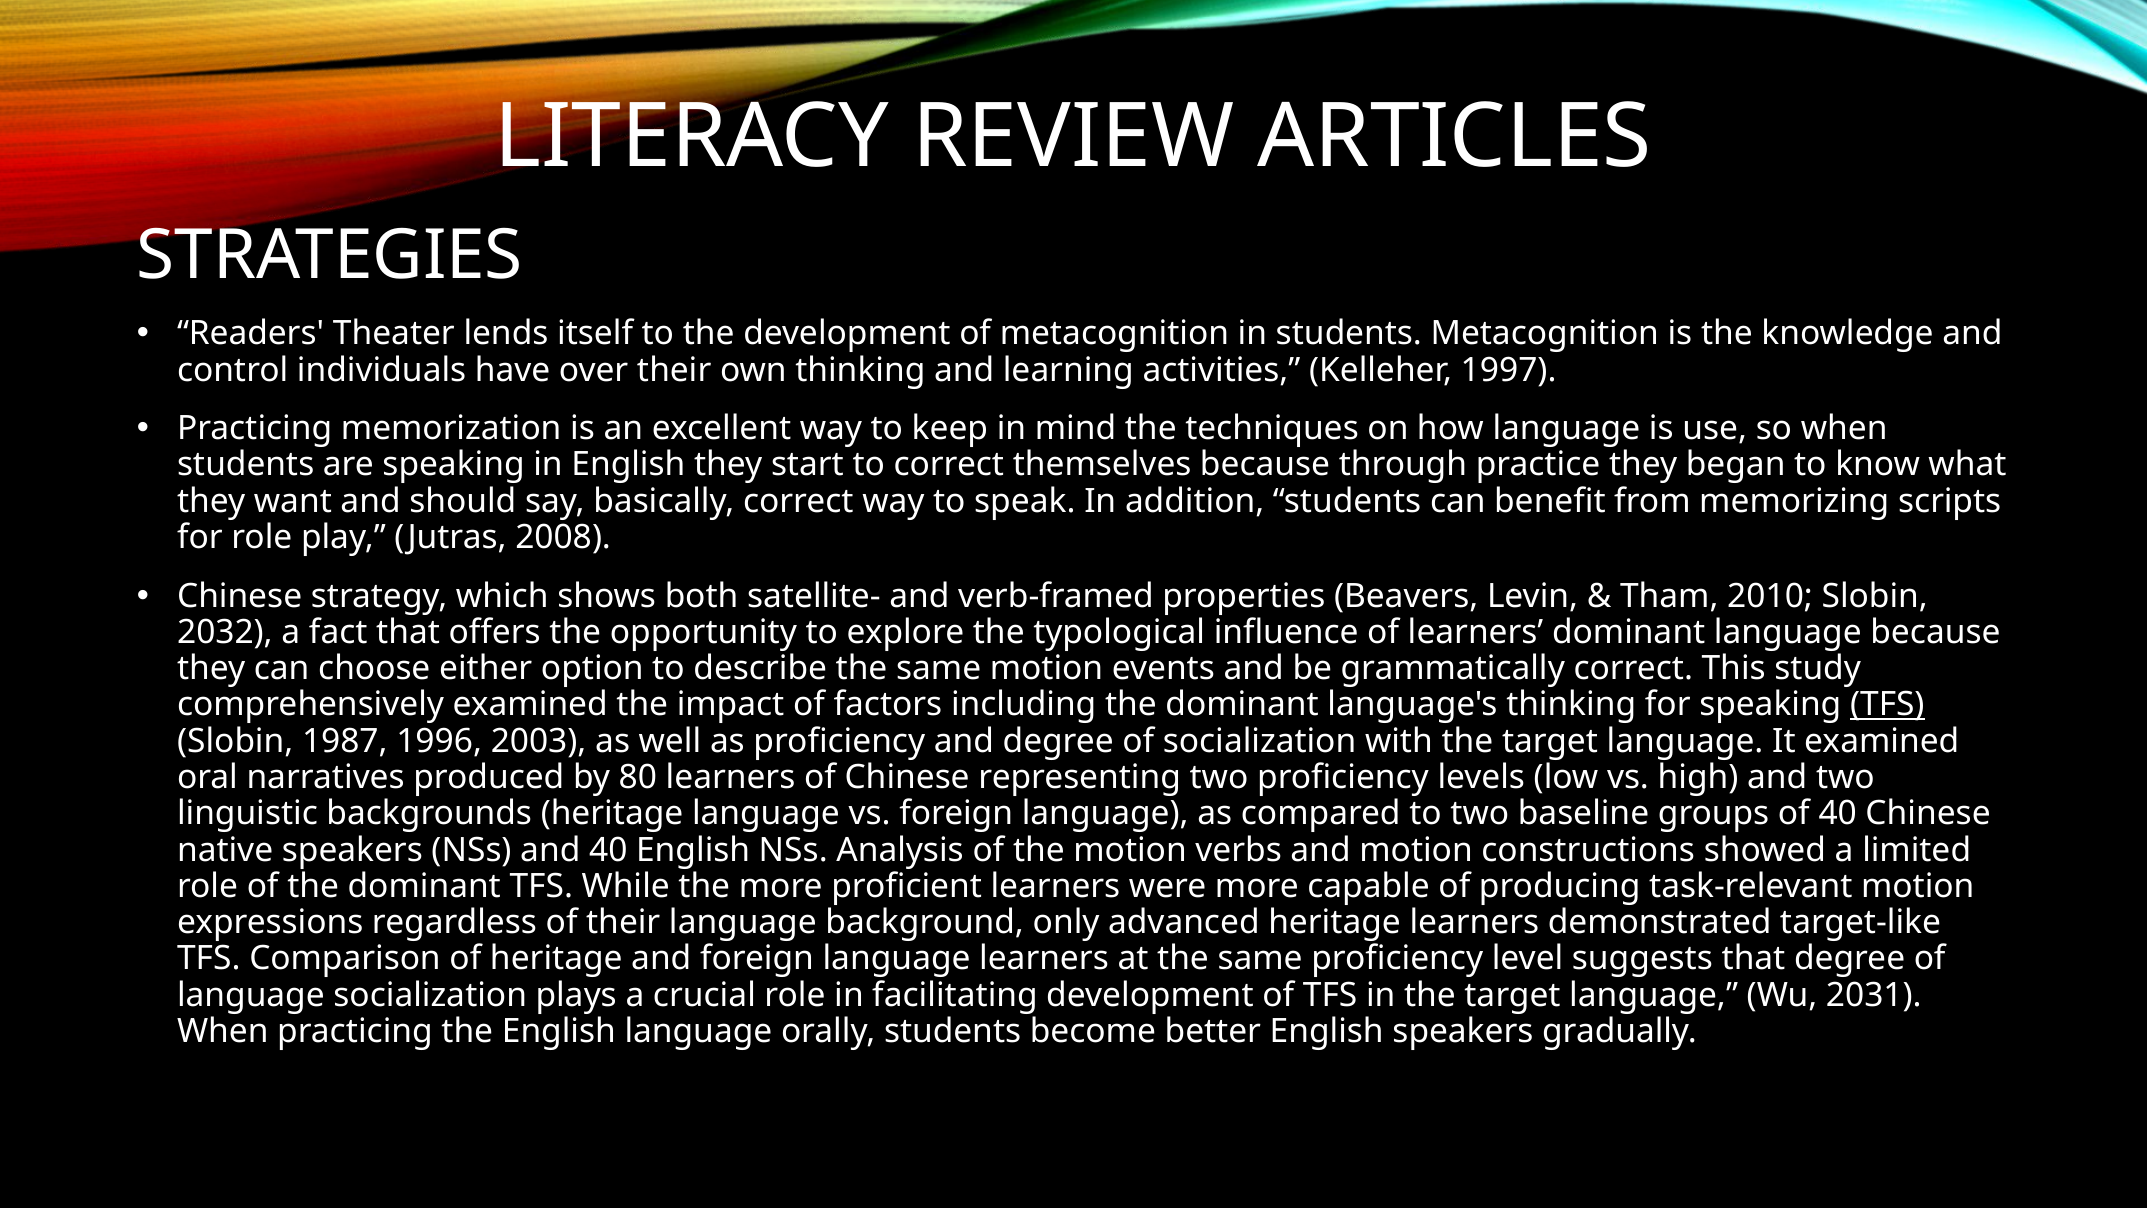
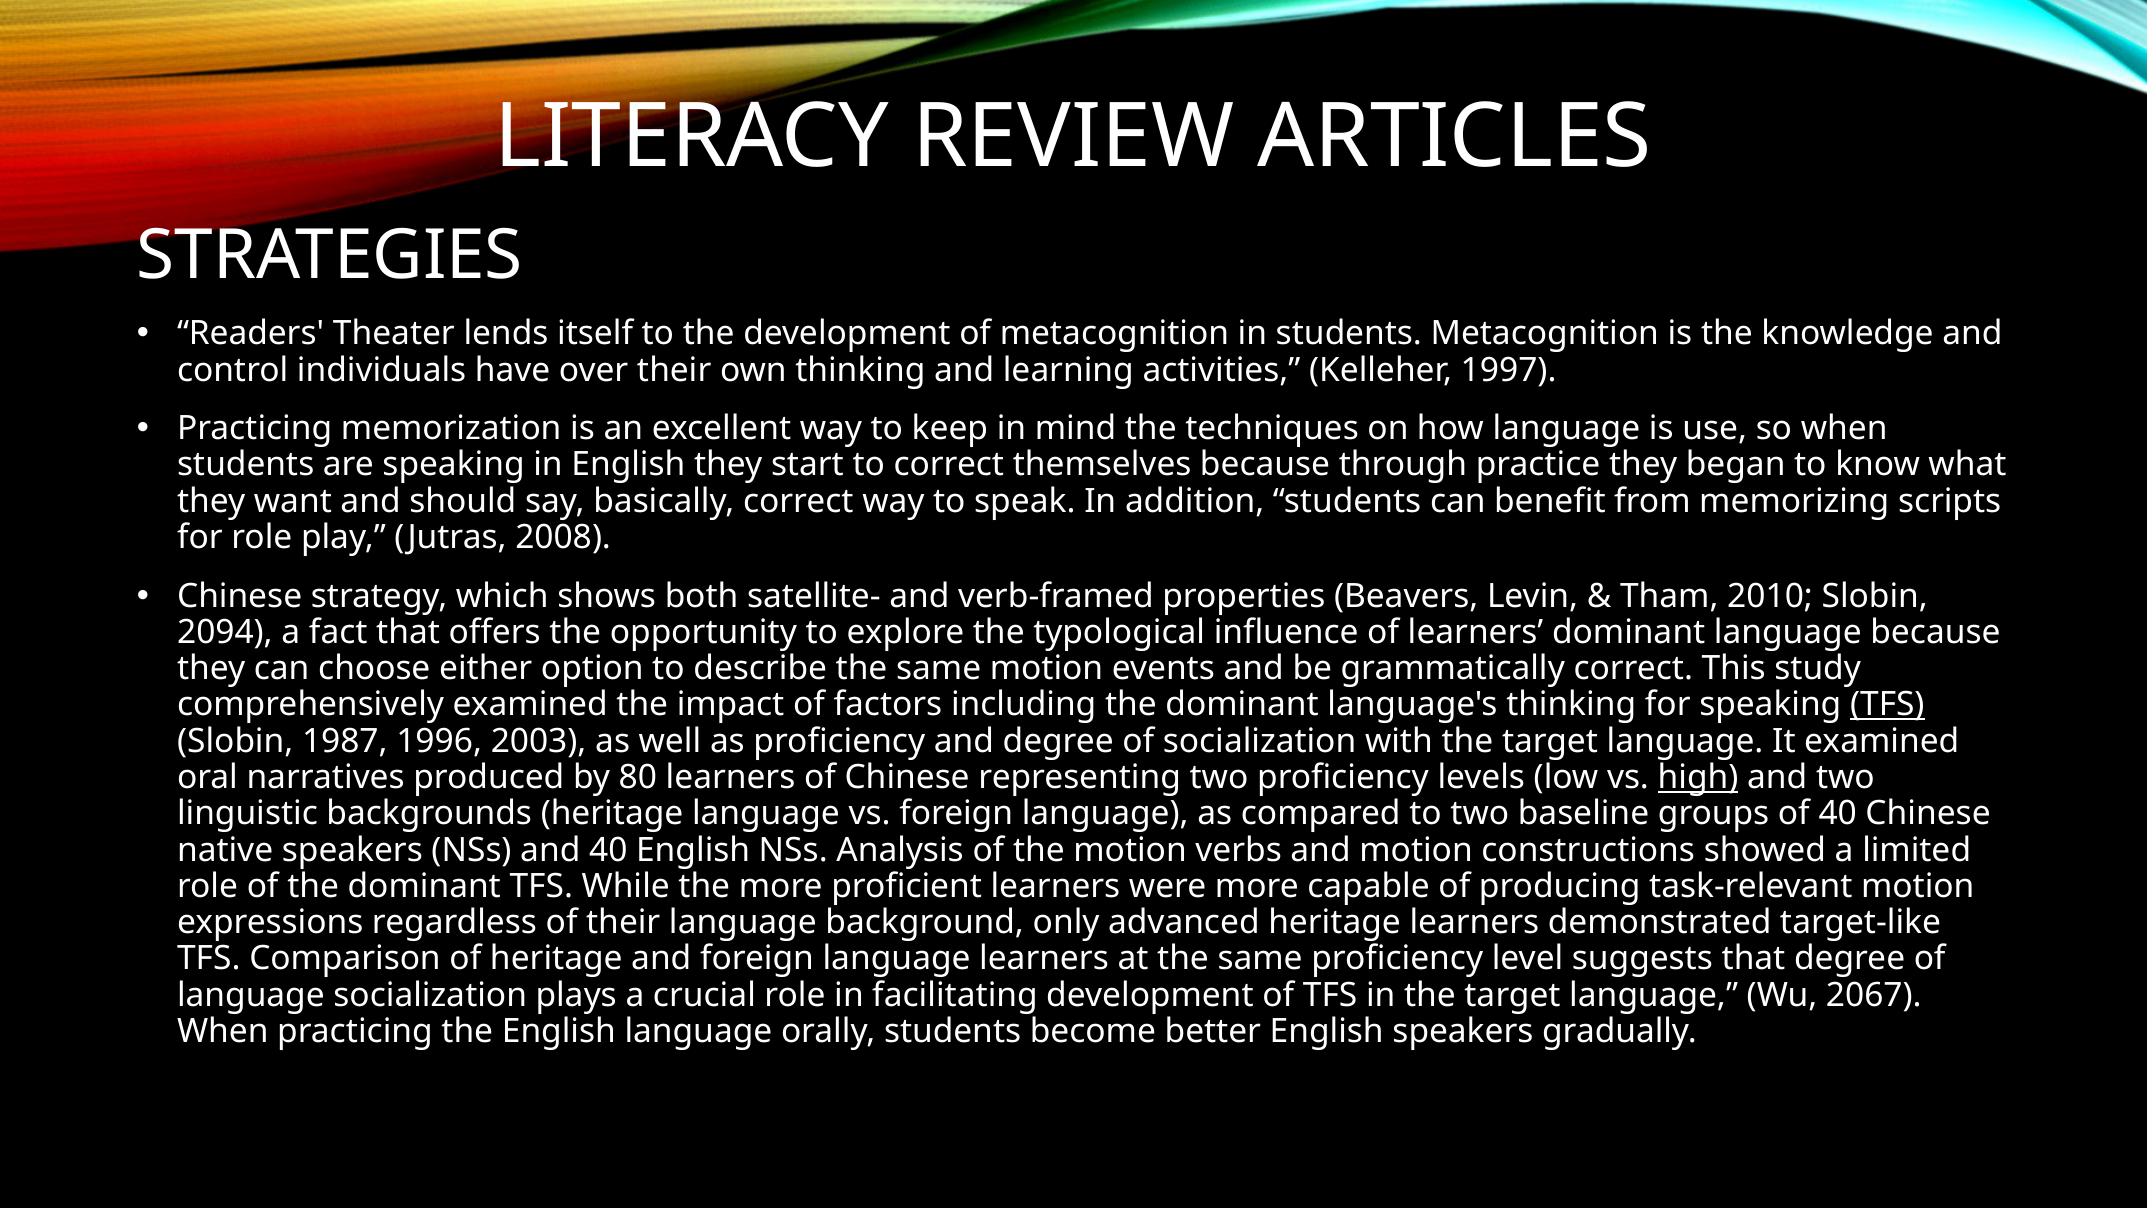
2032: 2032 -> 2094
high underline: none -> present
2031: 2031 -> 2067
